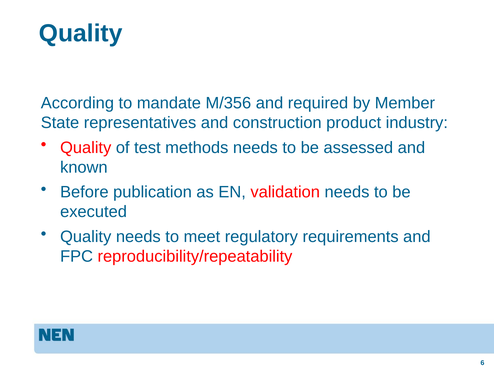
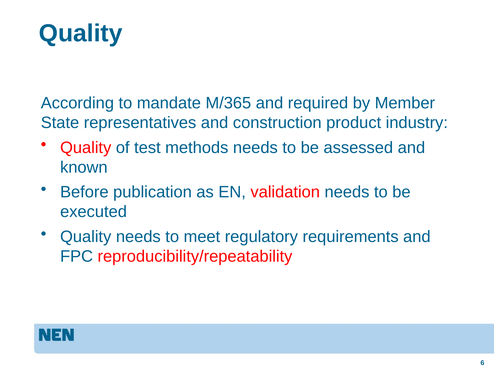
M/356: M/356 -> M/365
